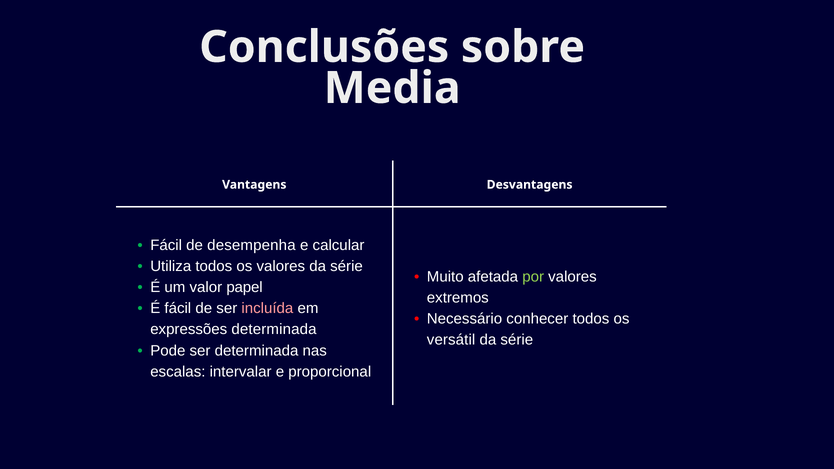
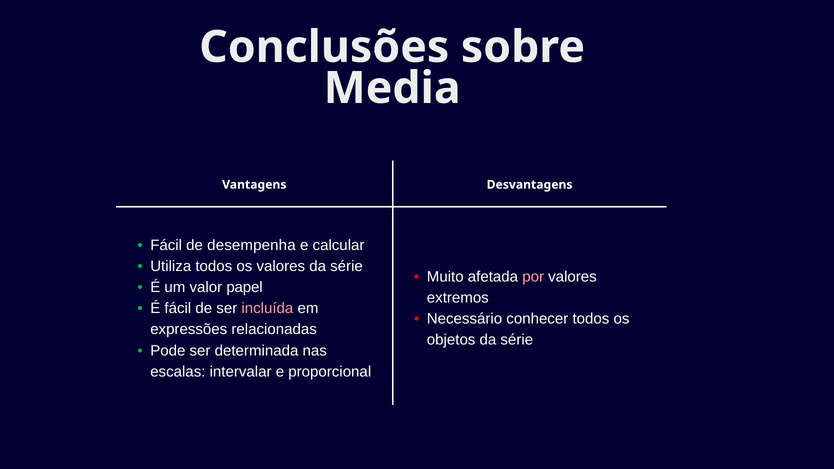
por colour: light green -> pink
expressões determinada: determinada -> relacionadas
versátil: versátil -> objetos
